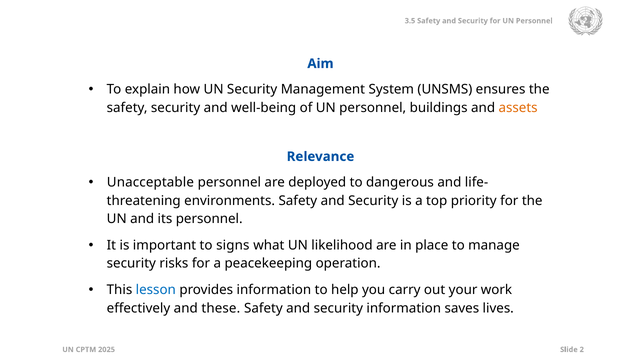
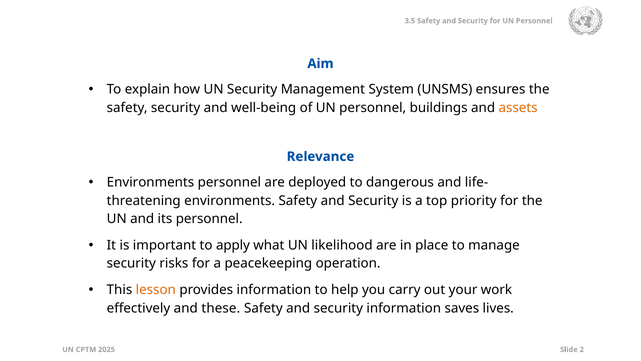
Unacceptable at (150, 182): Unacceptable -> Environments
signs: signs -> apply
lesson colour: blue -> orange
